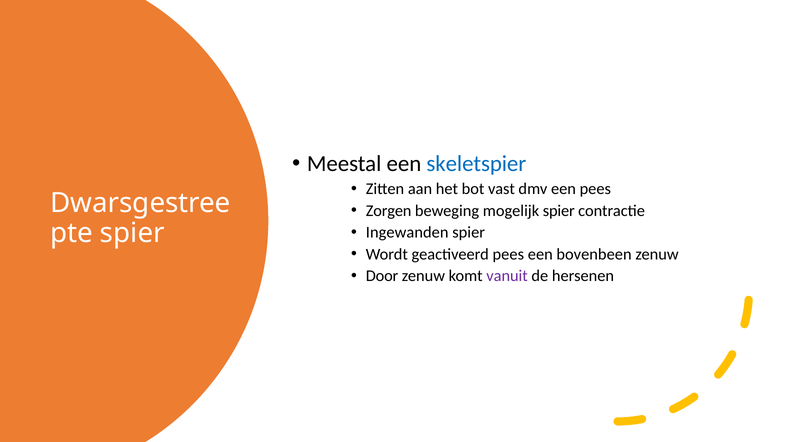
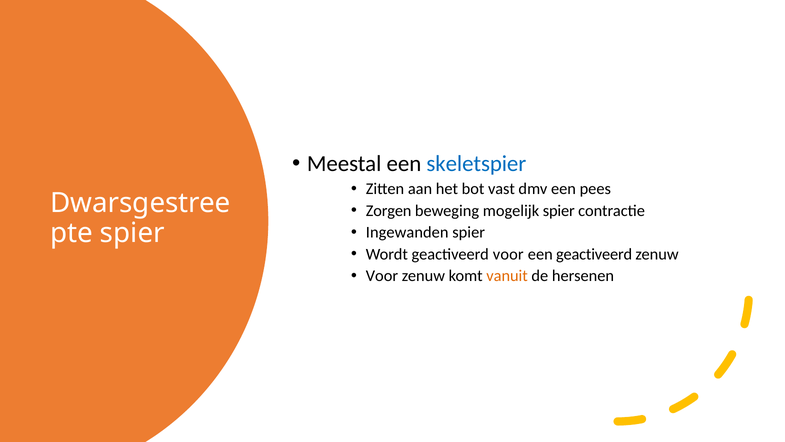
geactiveerd pees: pees -> voor
een bovenbeen: bovenbeen -> geactiveerd
Door at (382, 276): Door -> Voor
vanuit colour: purple -> orange
